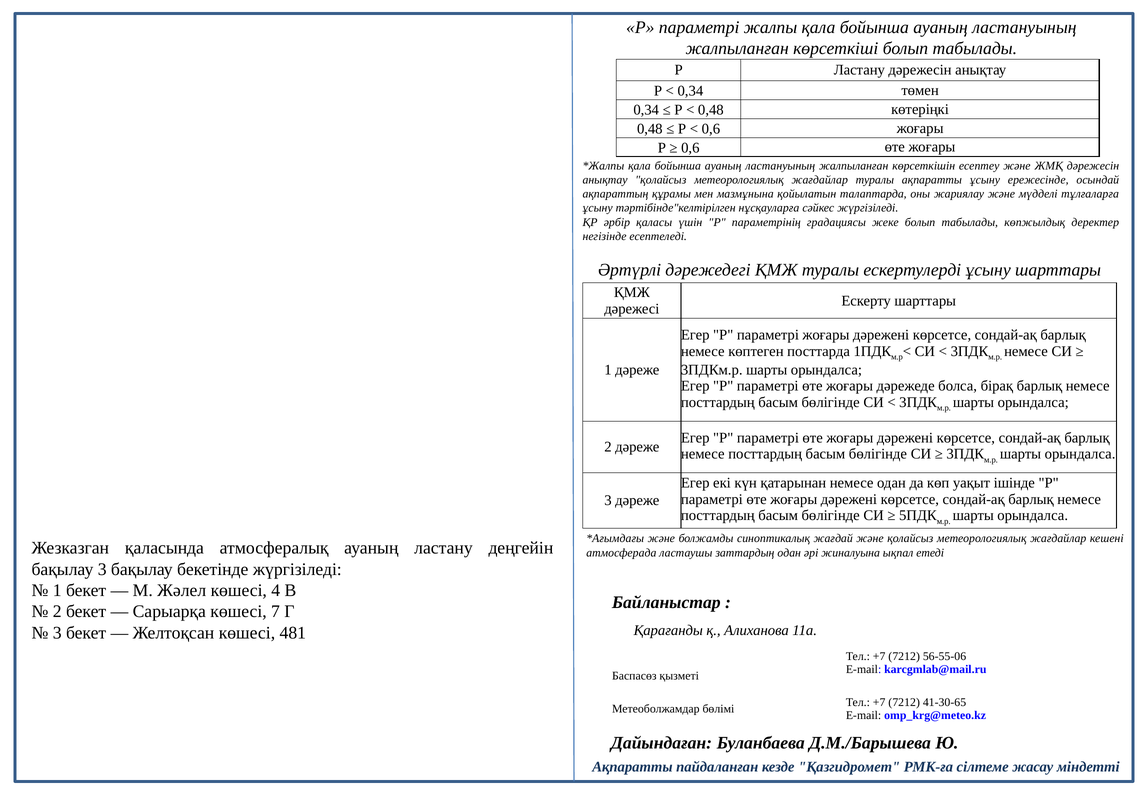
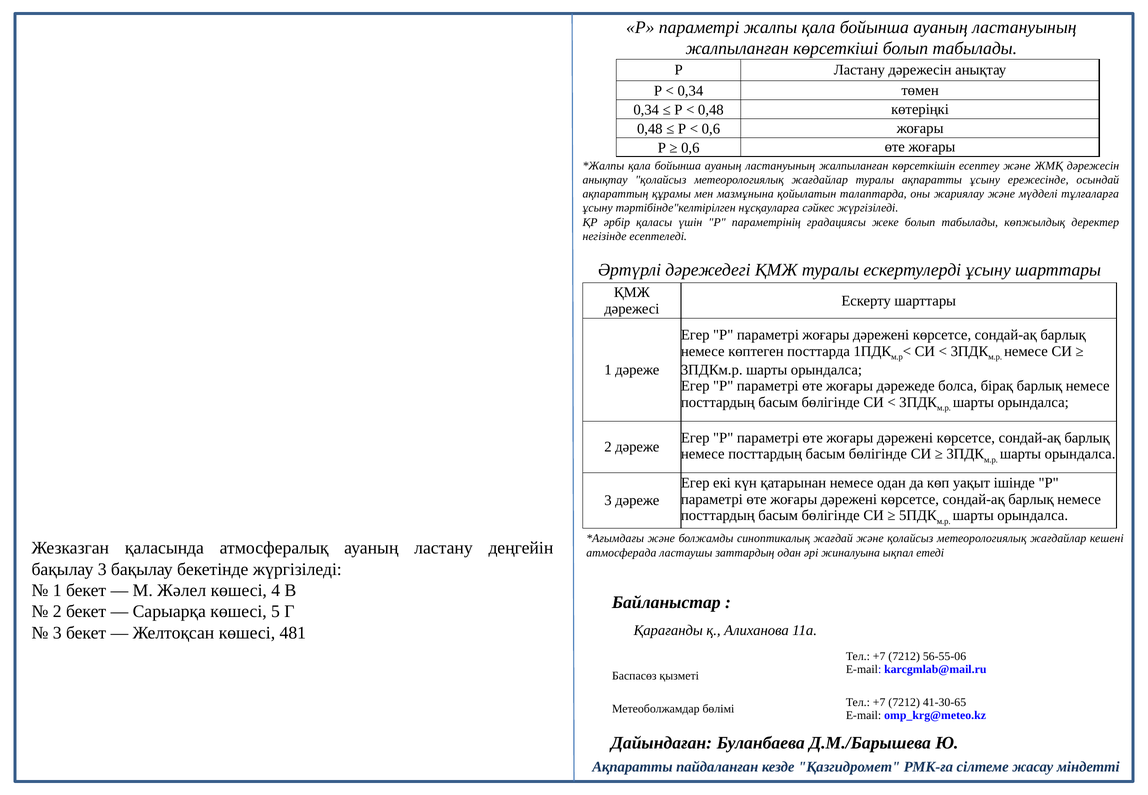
7: 7 -> 5
